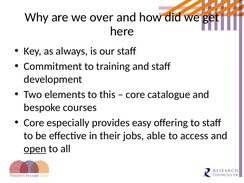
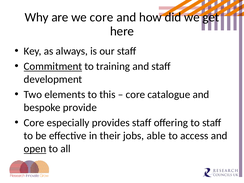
we over: over -> core
Commitment underline: none -> present
courses: courses -> provide
provides easy: easy -> staff
